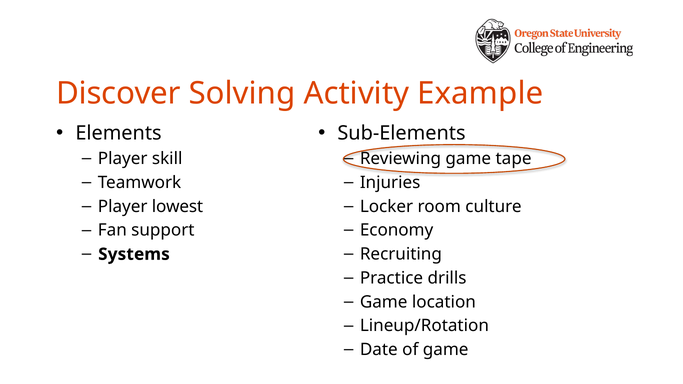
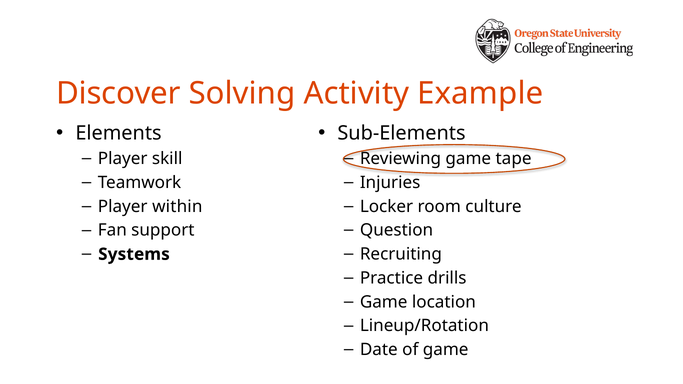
lowest: lowest -> within
Economy: Economy -> Question
